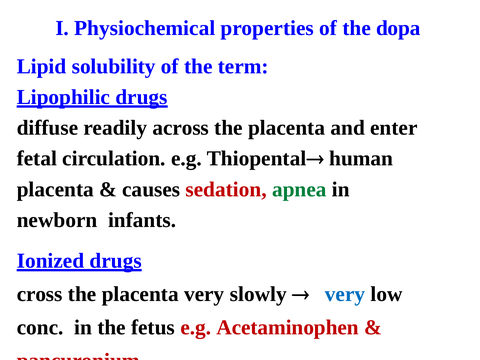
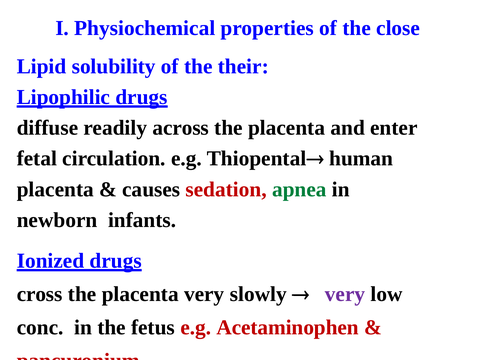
dopa: dopa -> close
term: term -> their
very at (345, 294) colour: blue -> purple
